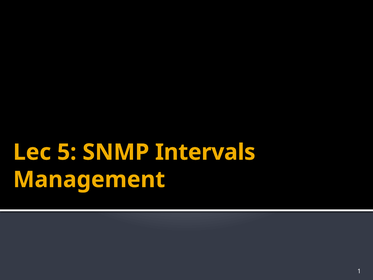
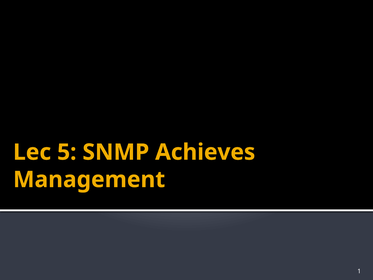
Intervals: Intervals -> Achieves
